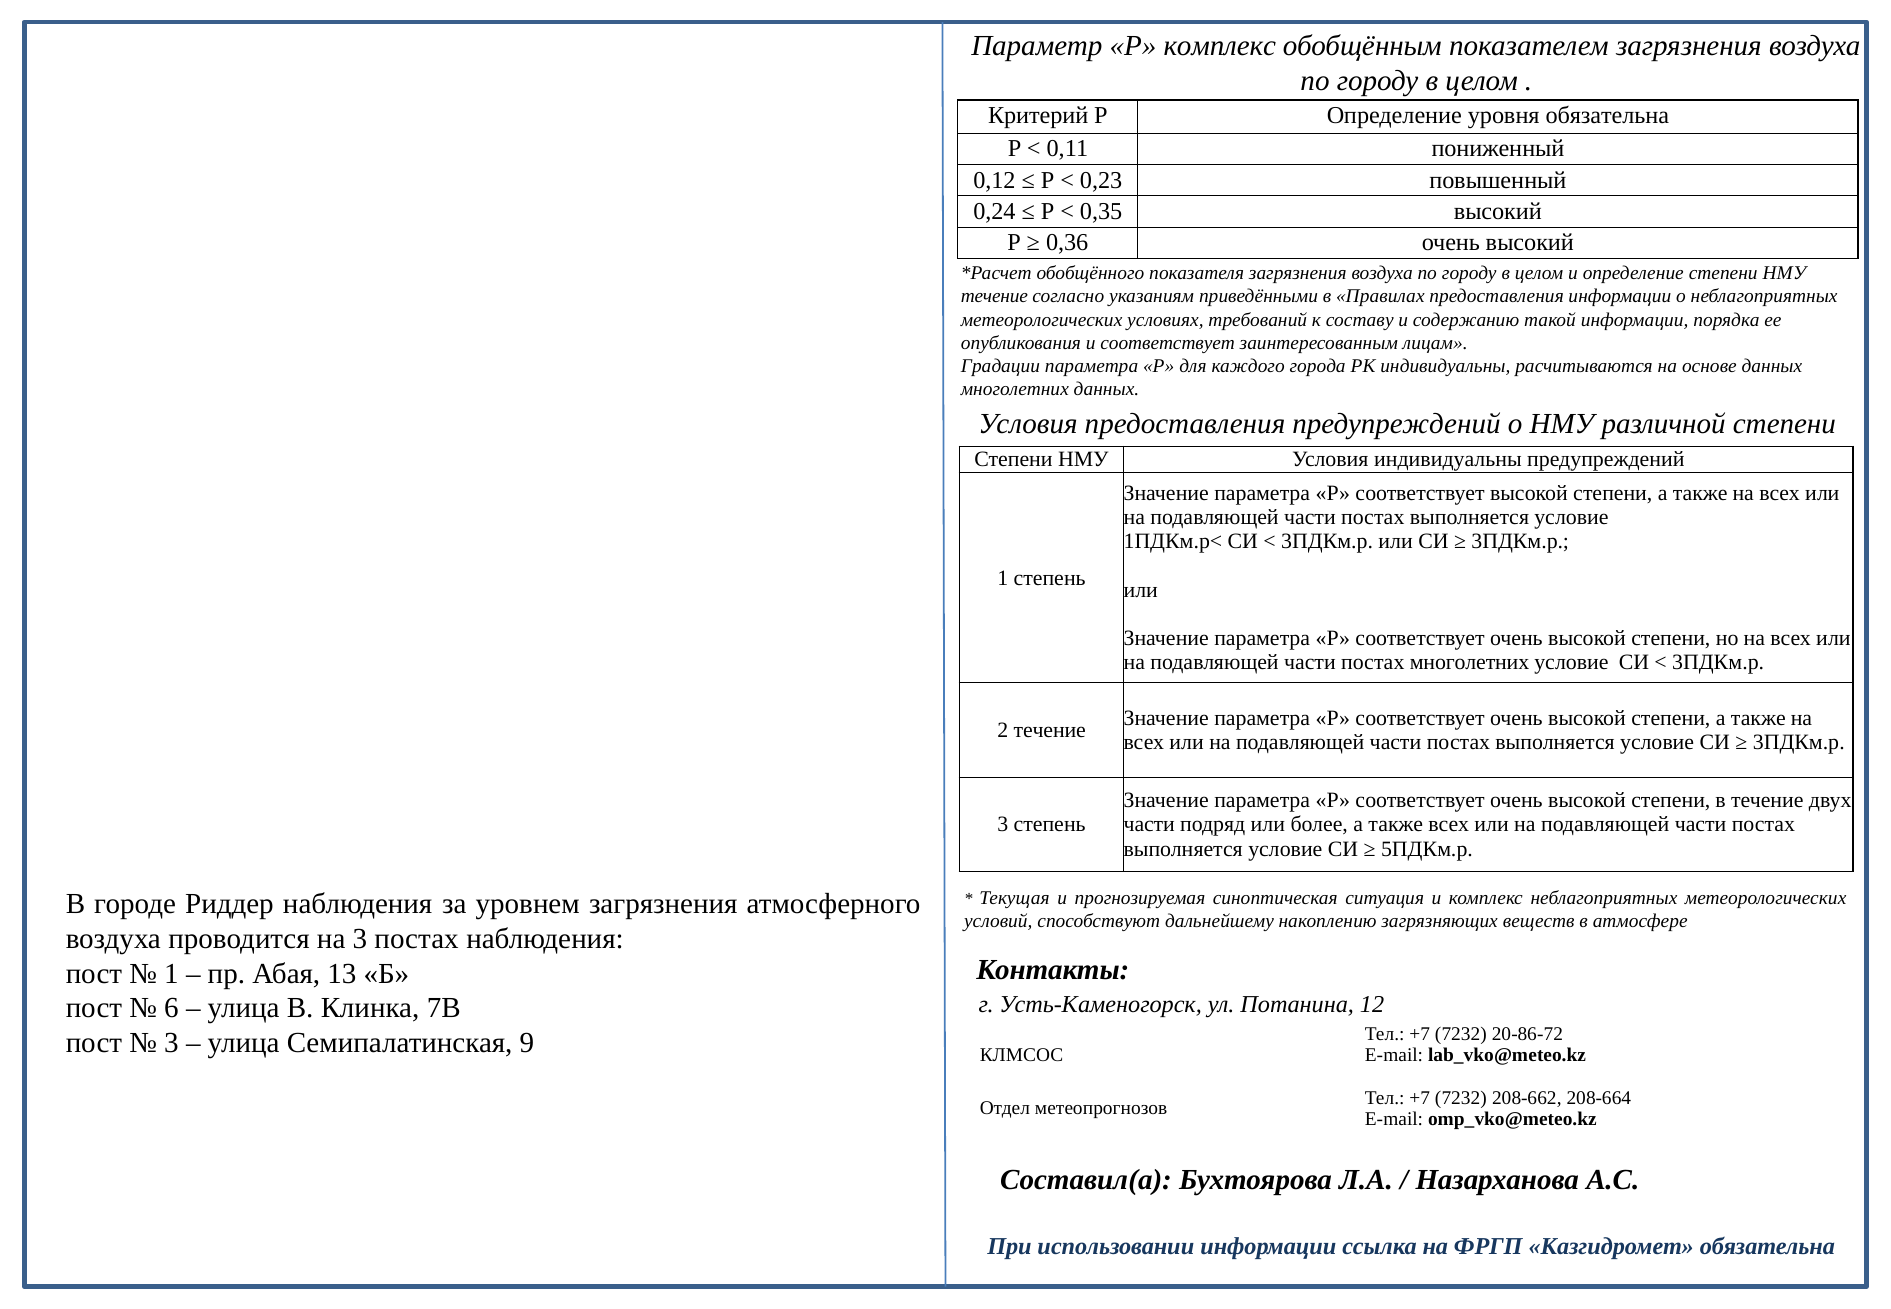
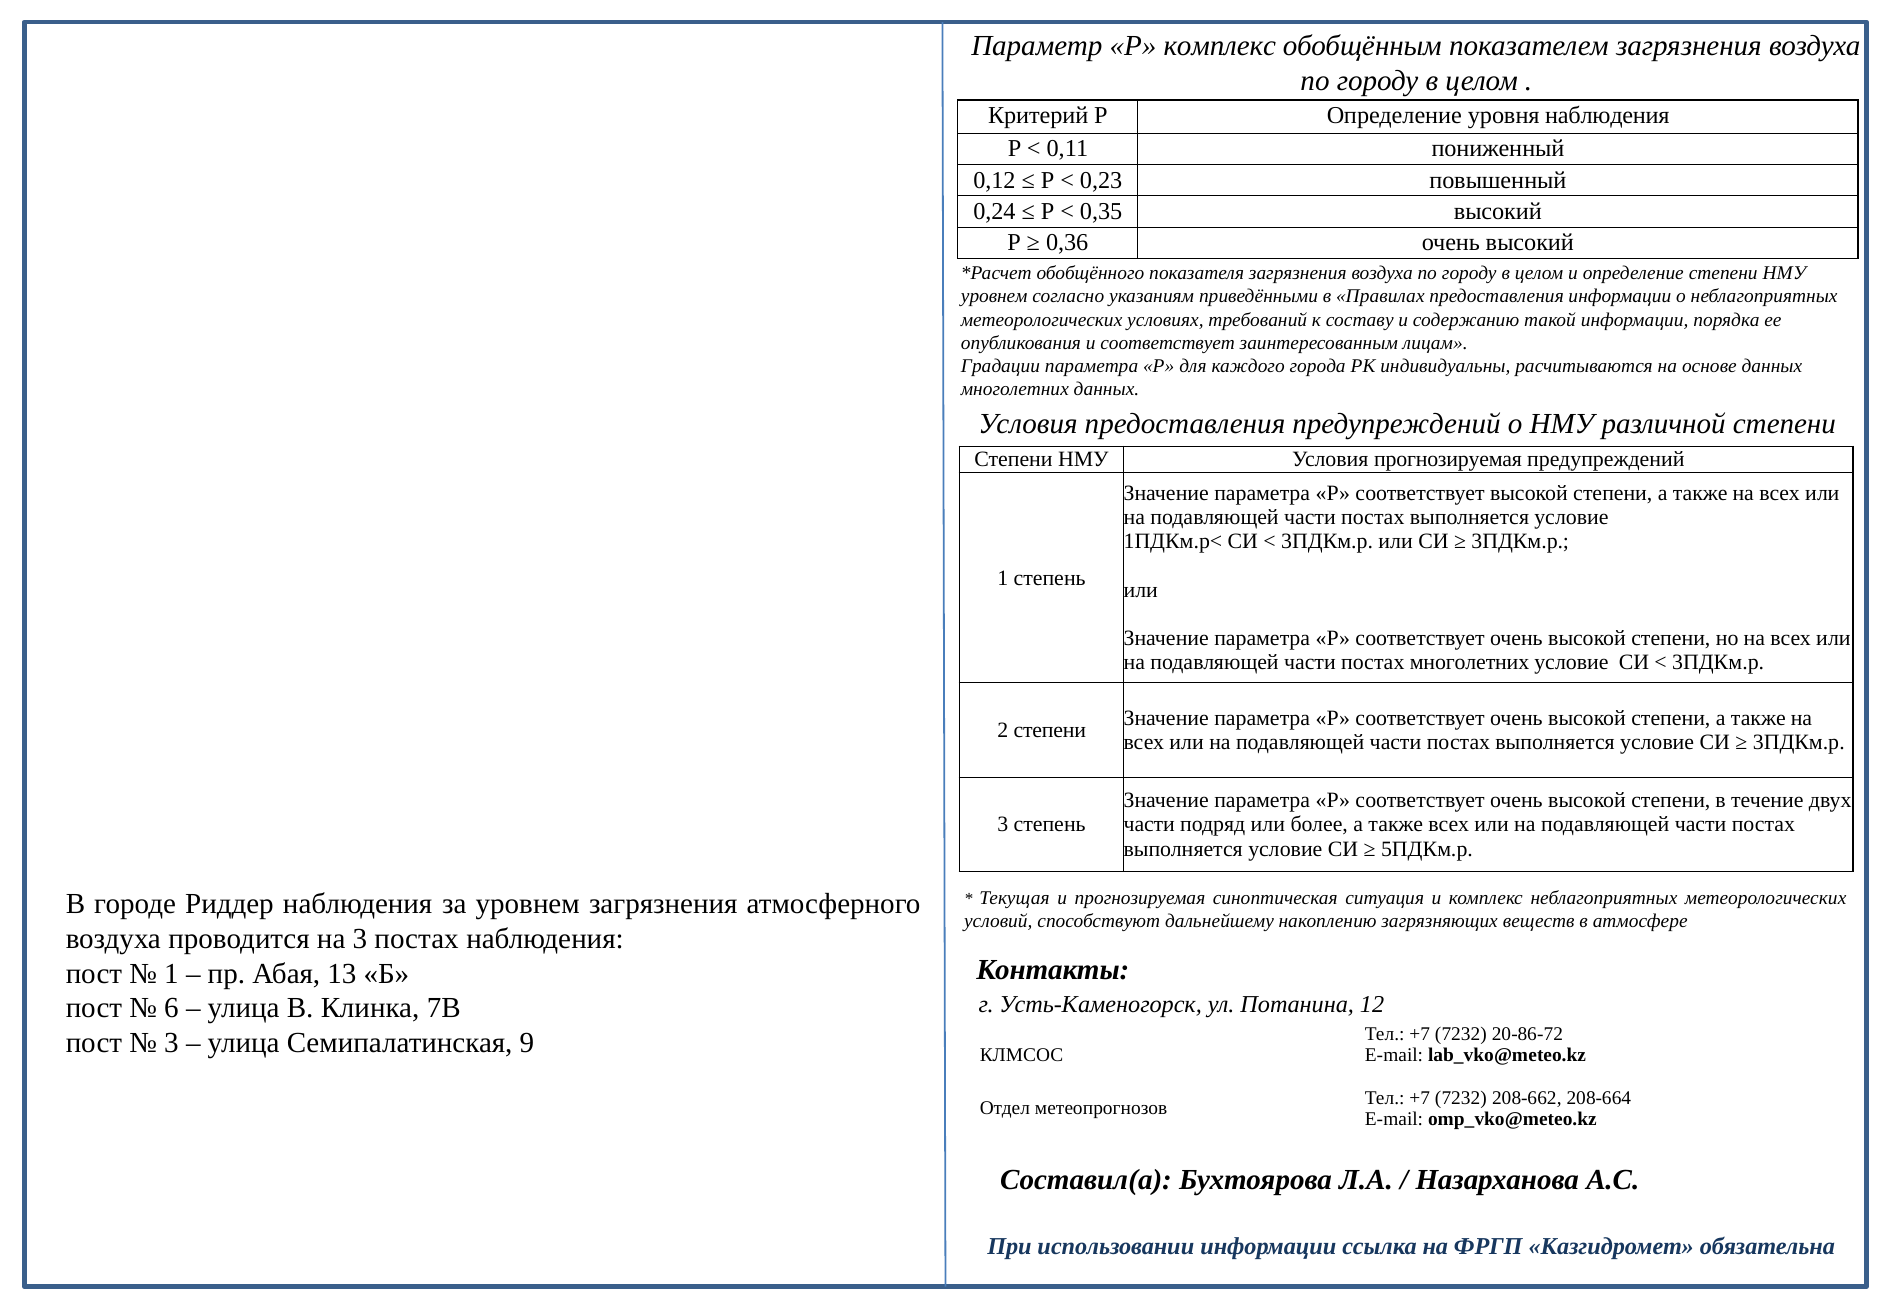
уровня обязательна: обязательна -> наблюдения
течение at (994, 297): течение -> уровнем
Условия индивидуальны: индивидуальны -> прогнозируемая
2 течение: течение -> степени
